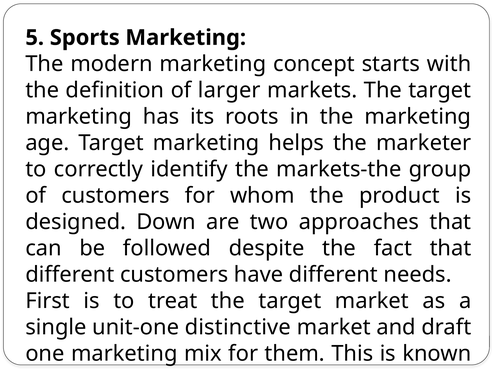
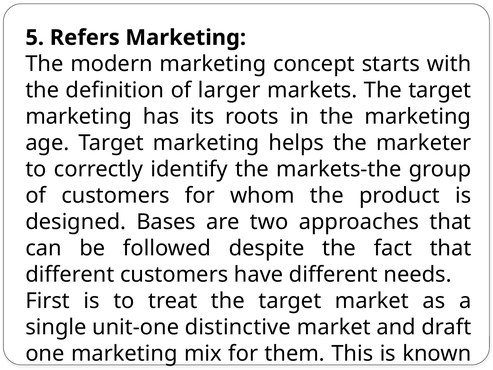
Sports: Sports -> Refers
Down: Down -> Bases
